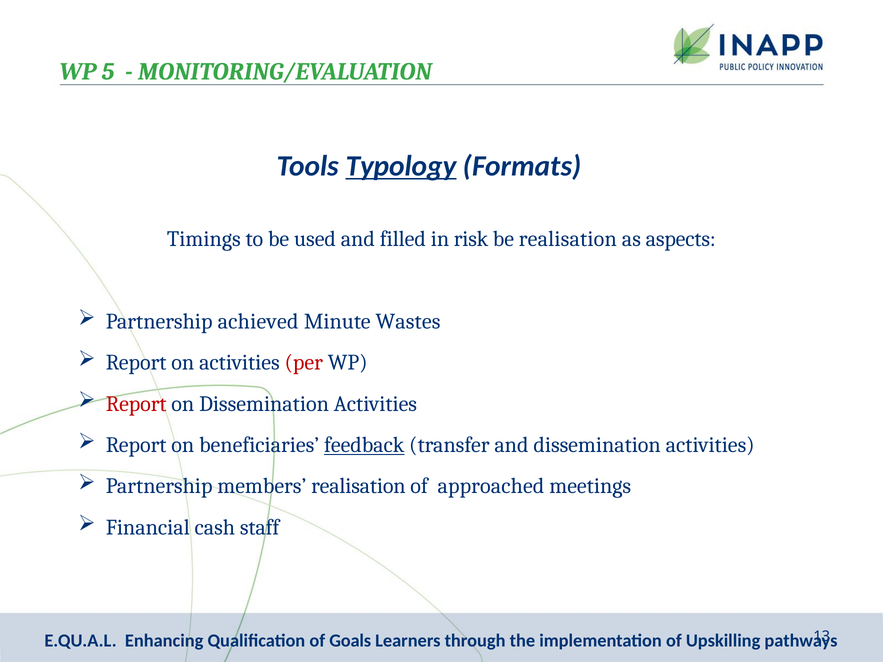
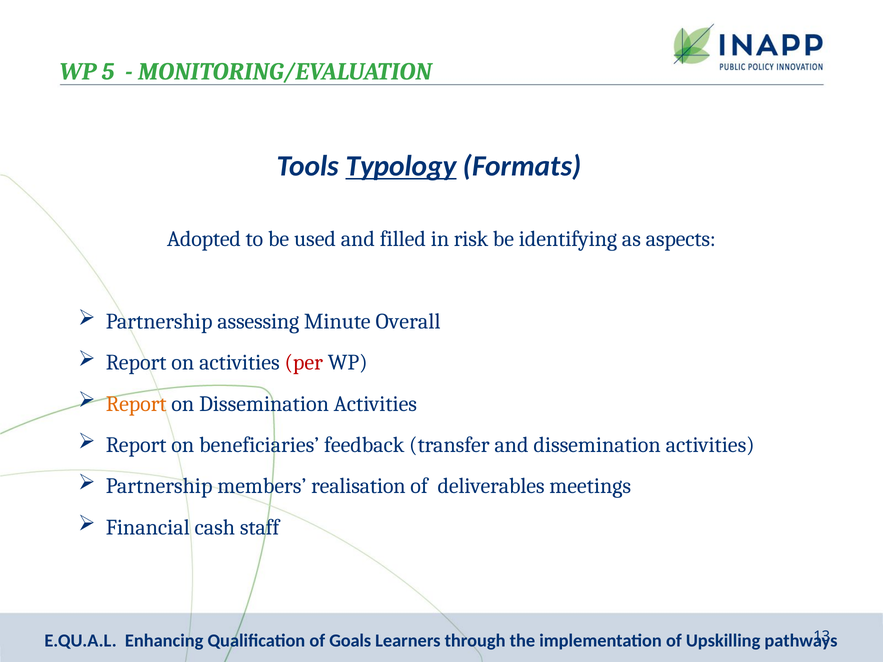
Timings: Timings -> Adopted
be realisation: realisation -> identifying
achieved: achieved -> assessing
Wastes: Wastes -> Overall
Report at (136, 404) colour: red -> orange
feedback underline: present -> none
approached: approached -> deliverables
